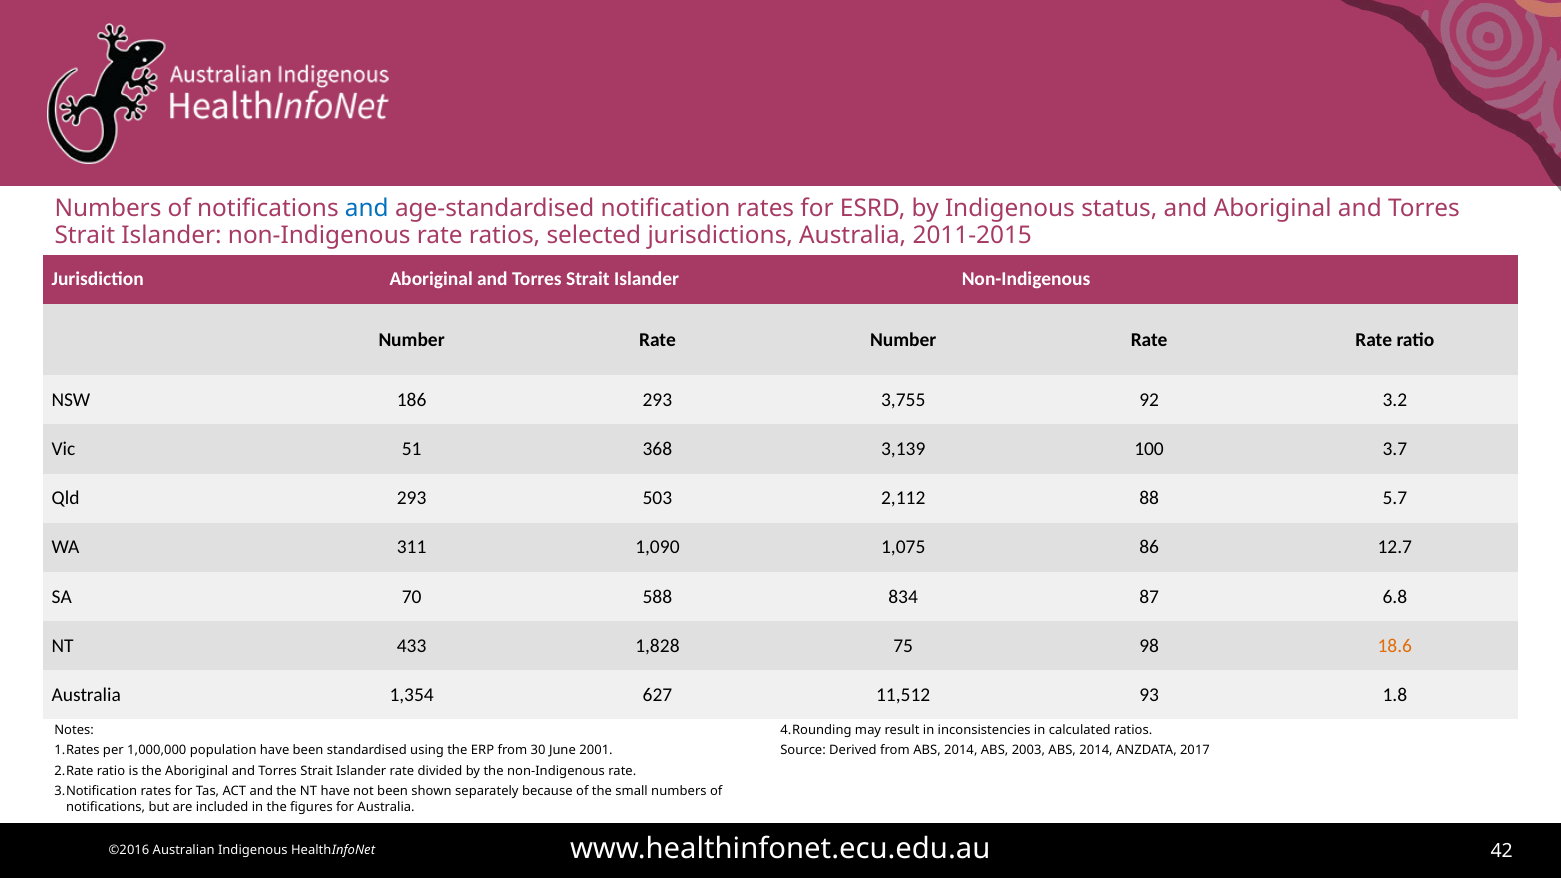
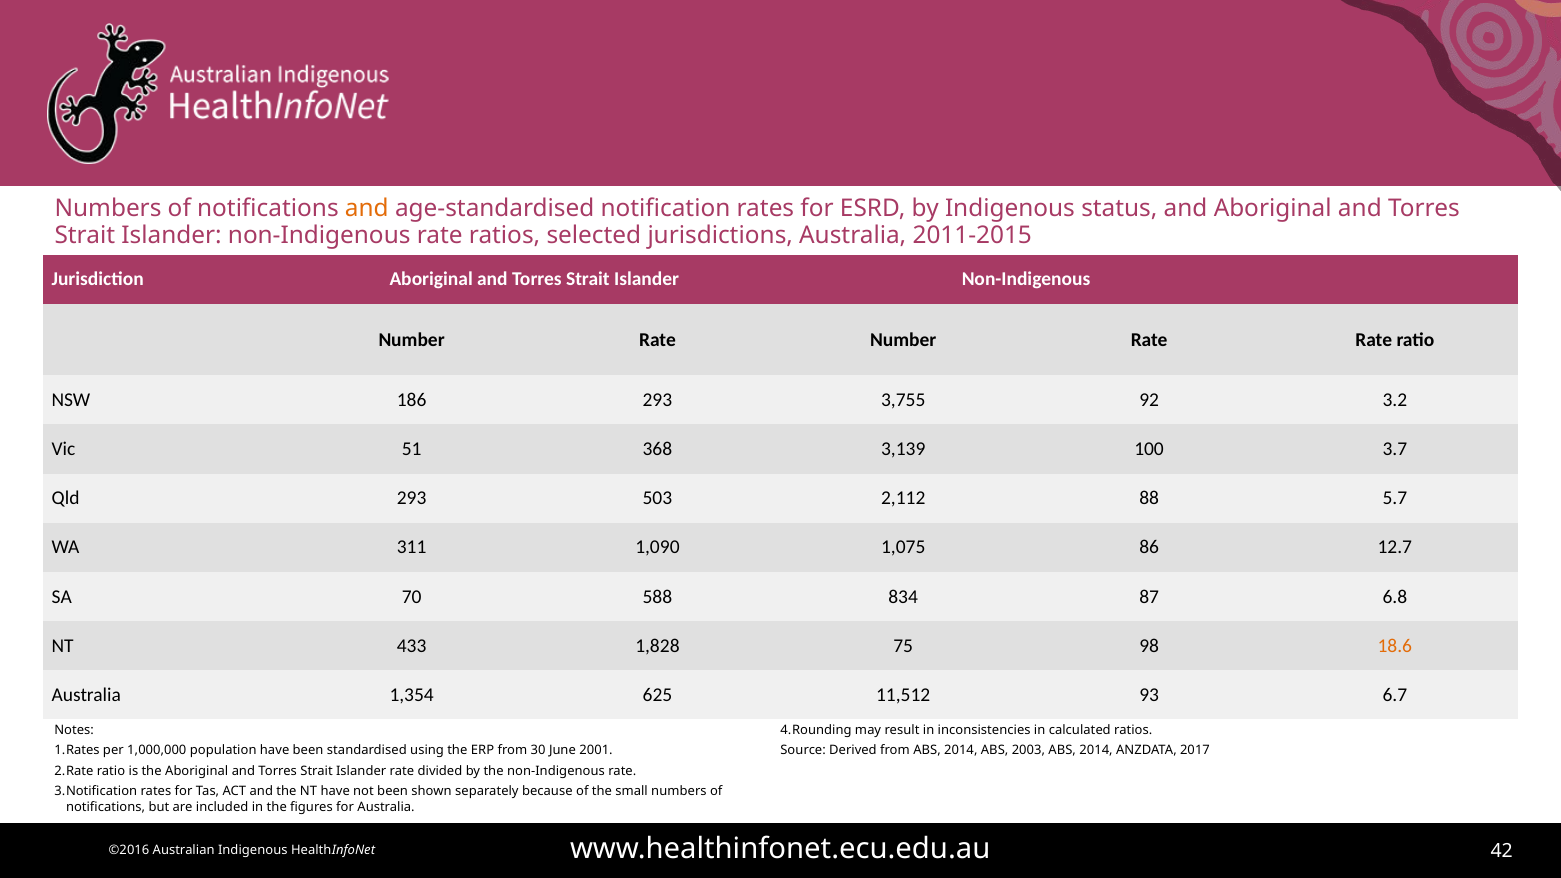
and at (367, 209) colour: blue -> orange
627: 627 -> 625
1.8: 1.8 -> 6.7
